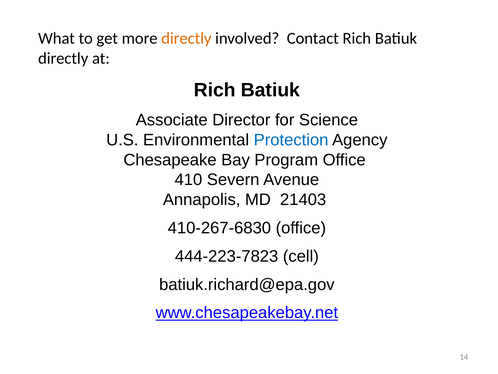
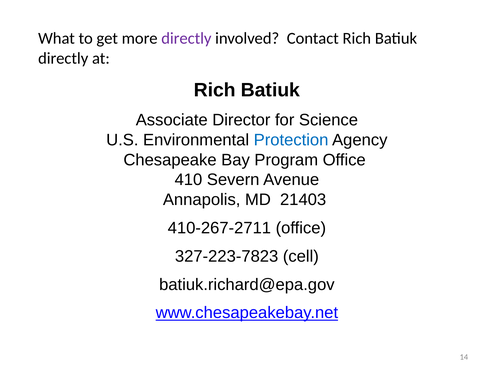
directly at (186, 38) colour: orange -> purple
410-267-6830: 410-267-6830 -> 410-267-2711
444-223-7823: 444-223-7823 -> 327-223-7823
